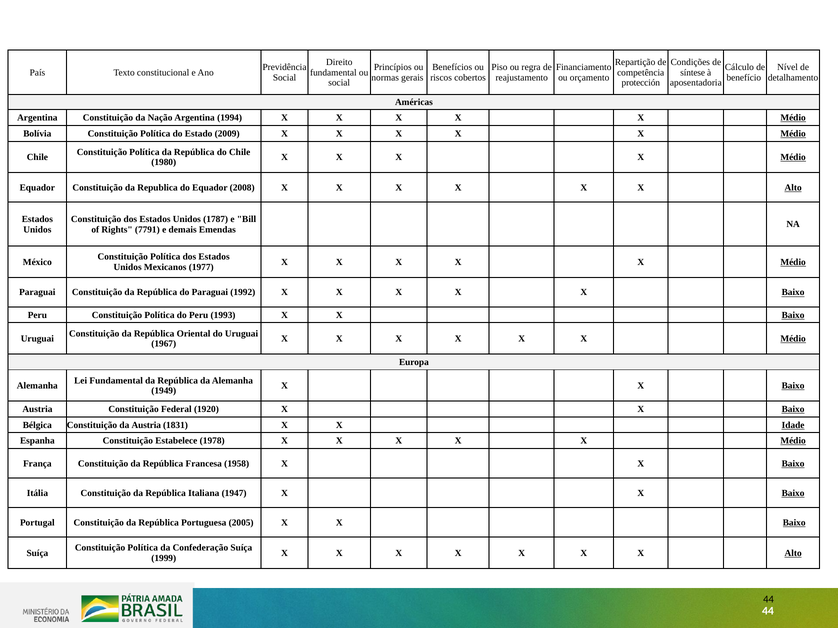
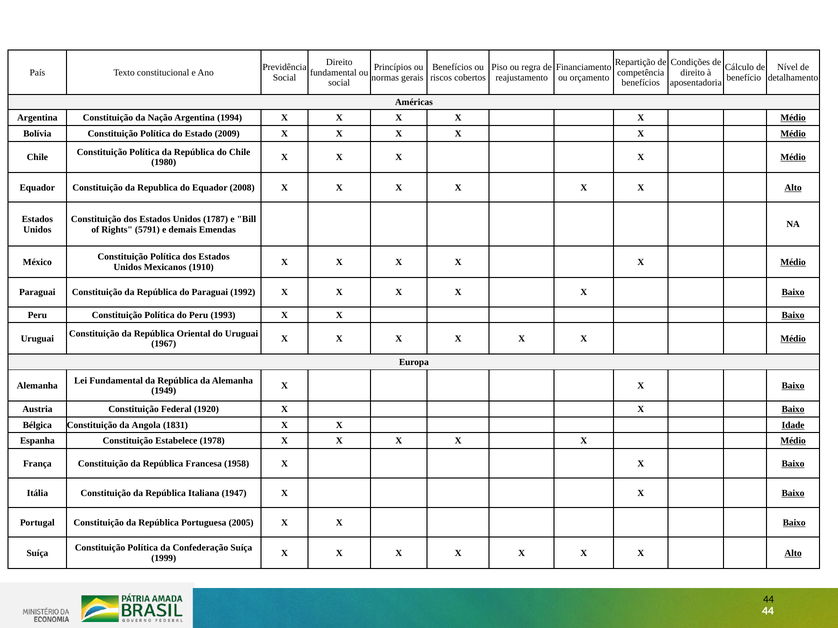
síntese at (693, 73): síntese -> direito
protección at (641, 83): protección -> benefícios
7791: 7791 -> 5791
1977: 1977 -> 1910
da Austria: Austria -> Angola
